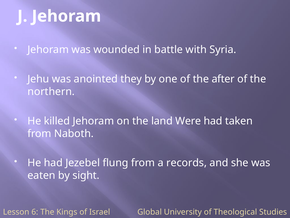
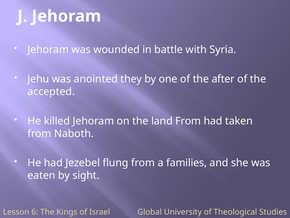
northern: northern -> accepted
land Were: Were -> From
records: records -> families
